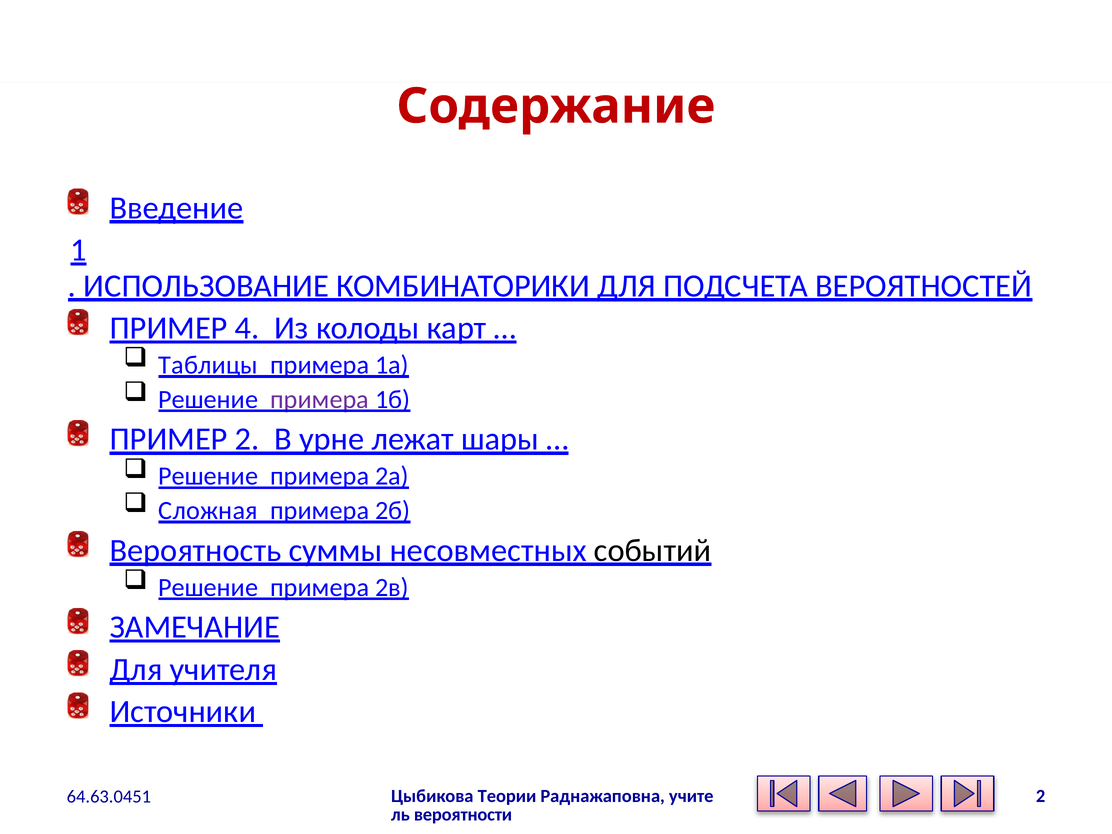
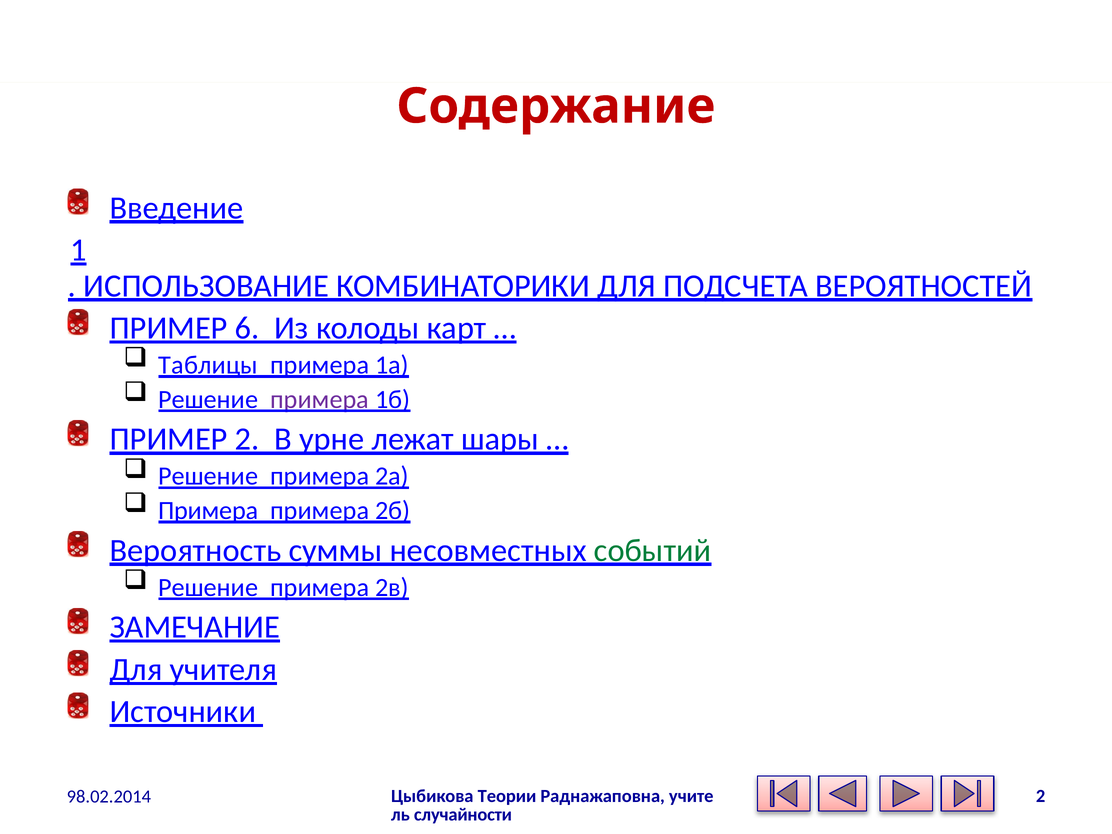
4: 4 -> 6
Сложная at (208, 511): Сложная -> Примера
событий colour: black -> green
64.63.0451: 64.63.0451 -> 98.02.2014
вероятности: вероятности -> случайности
